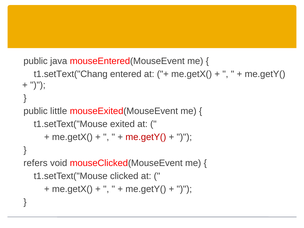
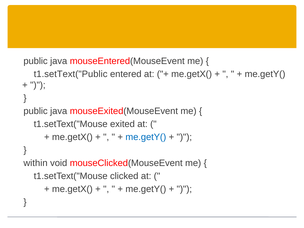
t1.setText("Chang: t1.setText("Chang -> t1.setText("Public
little at (59, 111): little -> java
me.getY( at (146, 137) colour: red -> blue
refers: refers -> within
